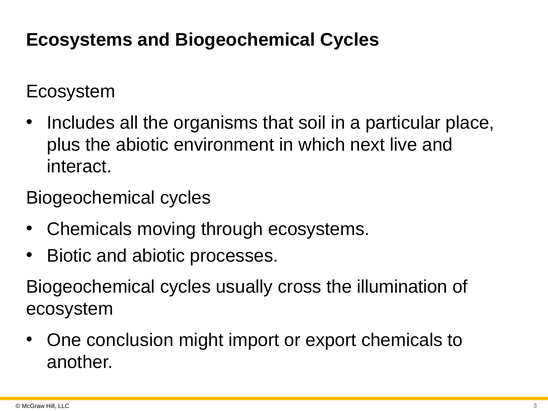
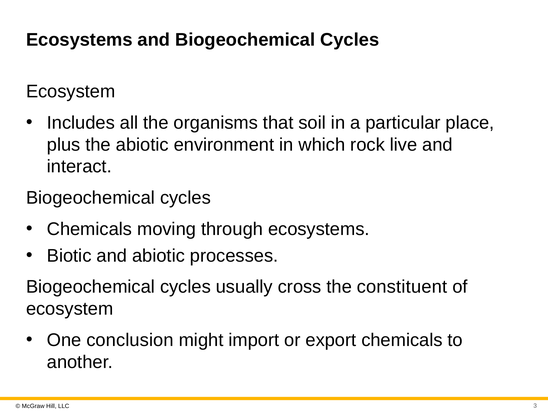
next: next -> rock
illumination: illumination -> constituent
